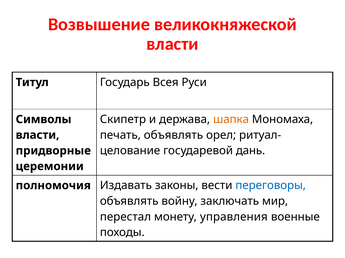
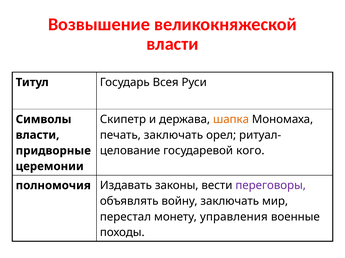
печать объявлять: объявлять -> заключать
дань: дань -> кого
переговоры colour: blue -> purple
